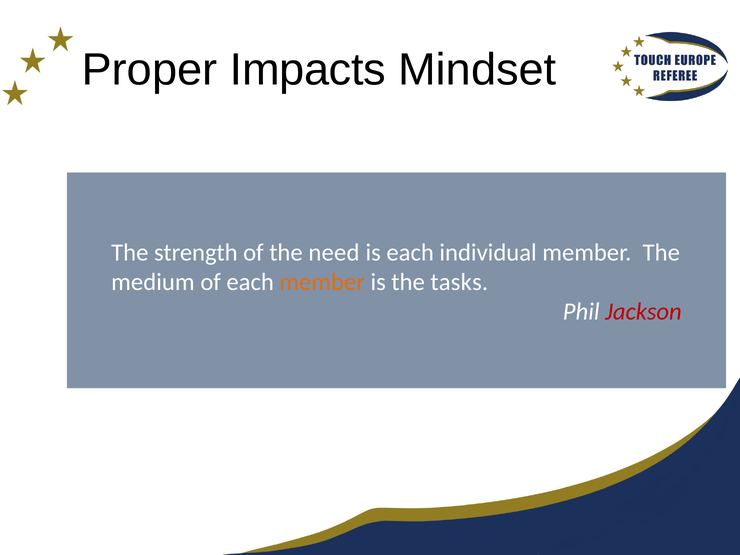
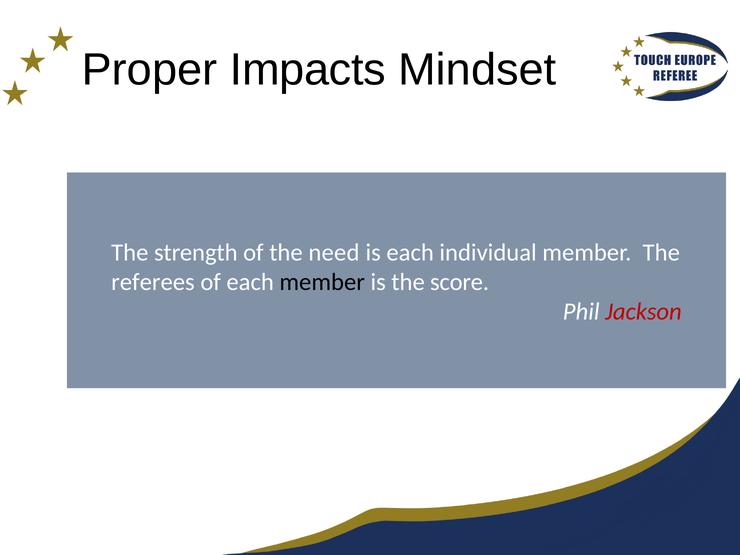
medium: medium -> referees
member at (322, 282) colour: orange -> black
tasks: tasks -> score
